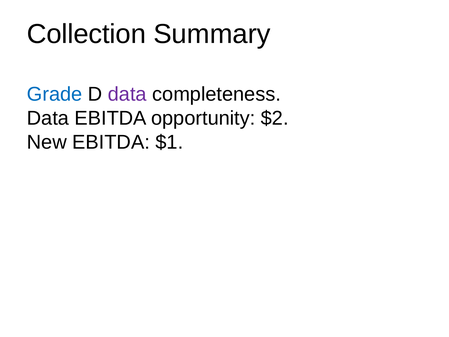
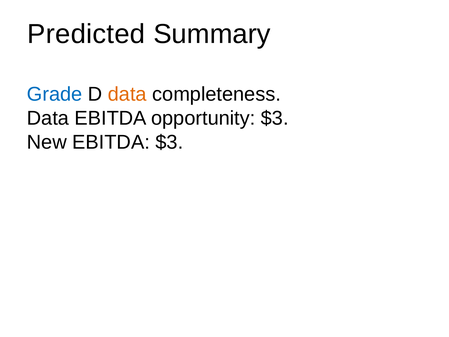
Collection: Collection -> Predicted
data at (127, 94) colour: purple -> orange
opportunity $2: $2 -> $3
EBITDA $1: $1 -> $3
